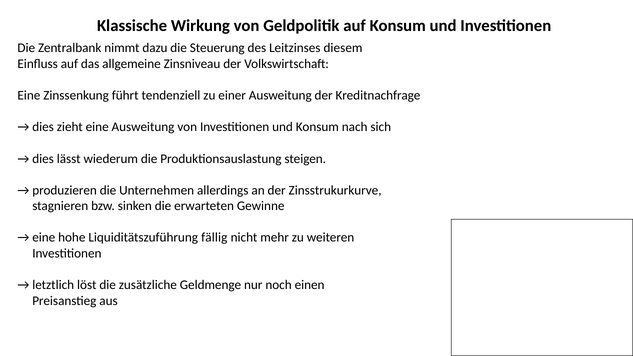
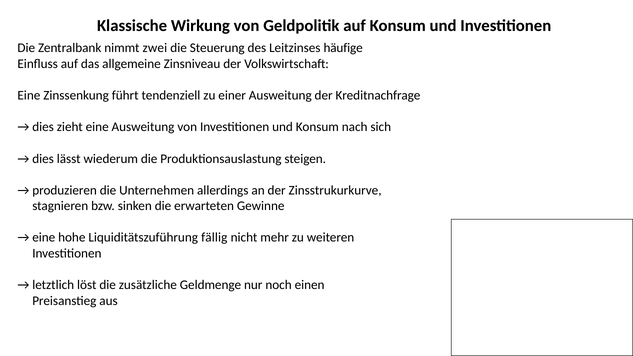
dazu: dazu -> zwei
diesem: diesem -> häufige
